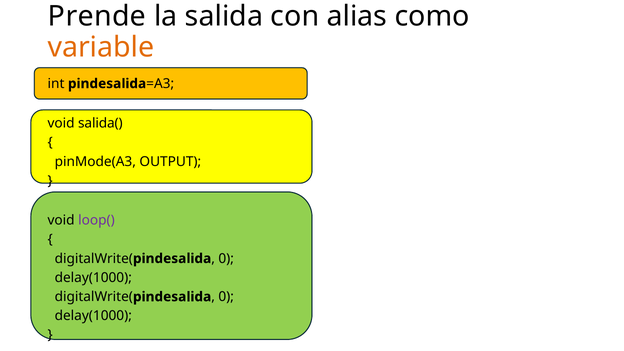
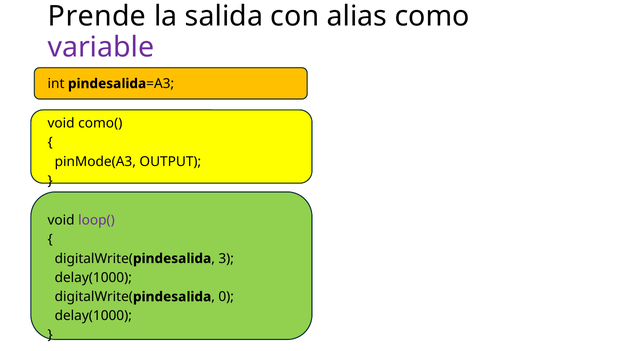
variable colour: orange -> purple
salida(: salida( -> como(
0 at (226, 259): 0 -> 3
